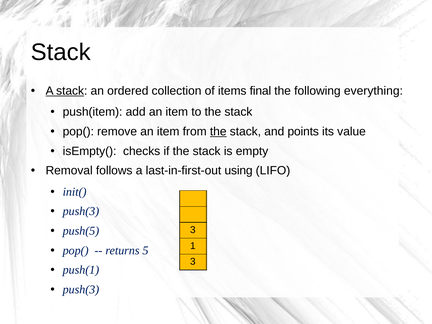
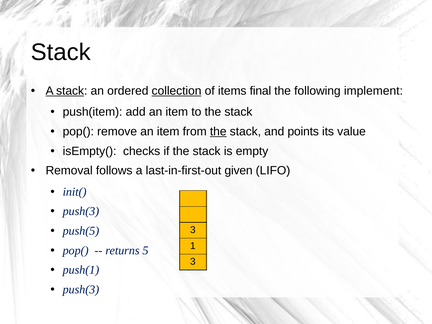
collection underline: none -> present
everything: everything -> implement
using: using -> given
